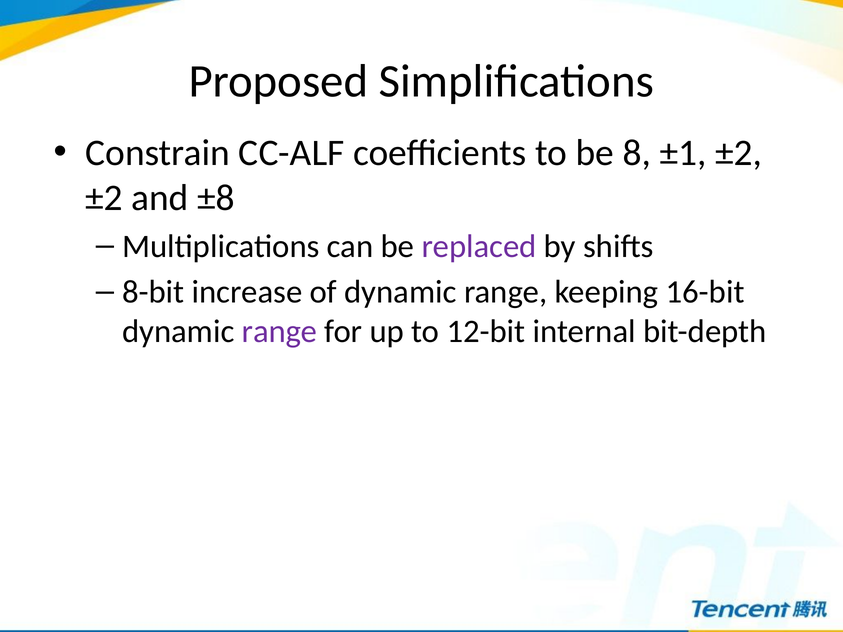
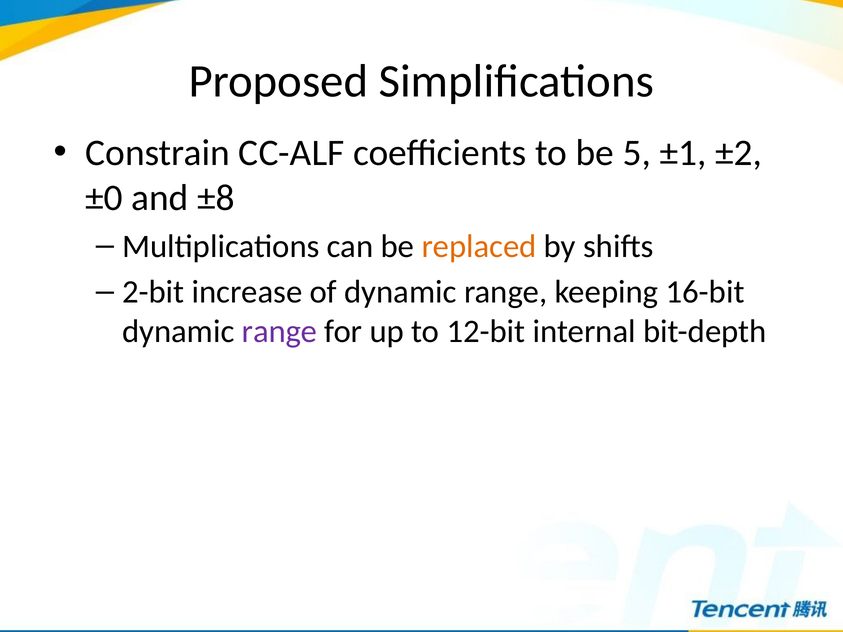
8: 8 -> 5
±2 at (104, 198): ±2 -> ±0
replaced colour: purple -> orange
8-bit: 8-bit -> 2-bit
